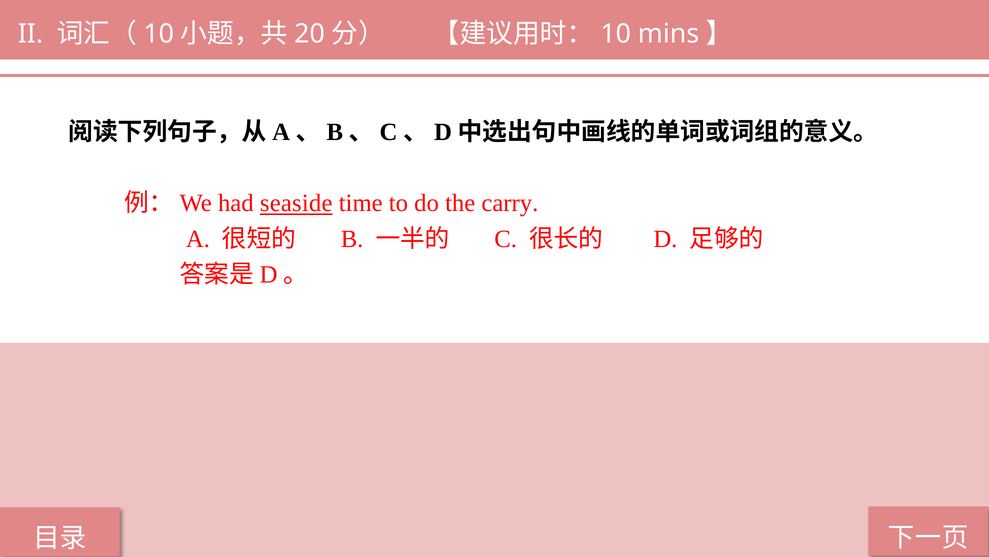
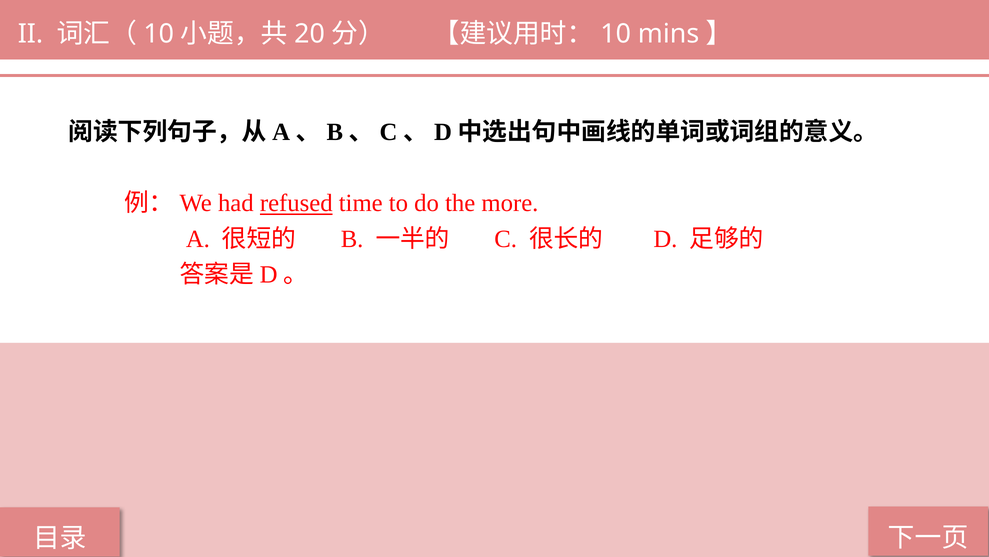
seaside: seaside -> refused
carry: carry -> more
